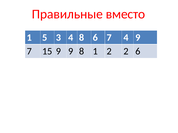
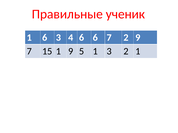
вместо: вместо -> ученик
1 5: 5 -> 6
4 8: 8 -> 6
7 4: 4 -> 2
15 9: 9 -> 1
9 8: 8 -> 5
1 2: 2 -> 3
2 6: 6 -> 1
